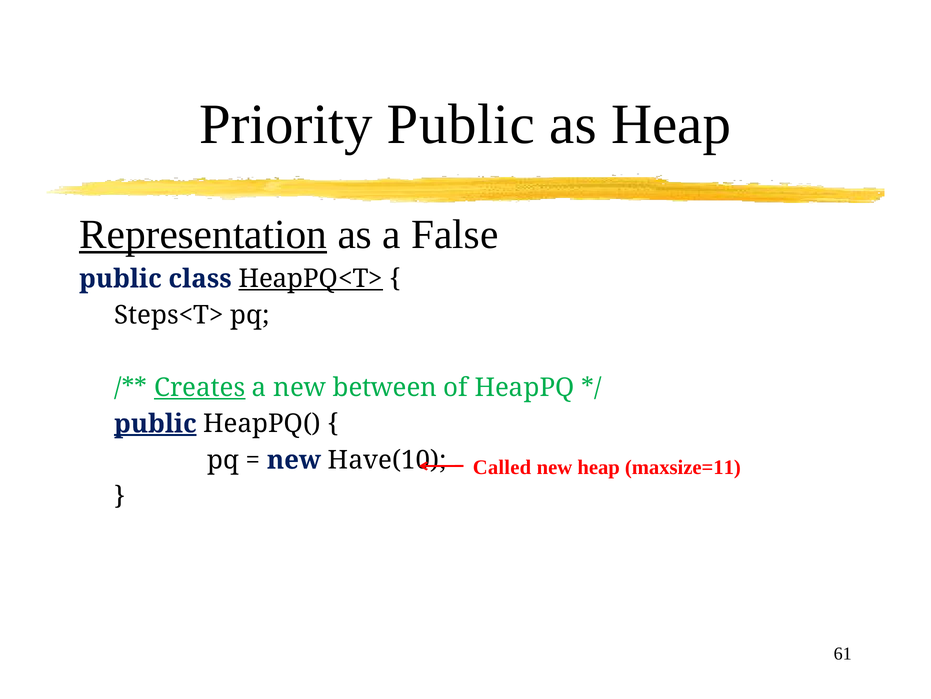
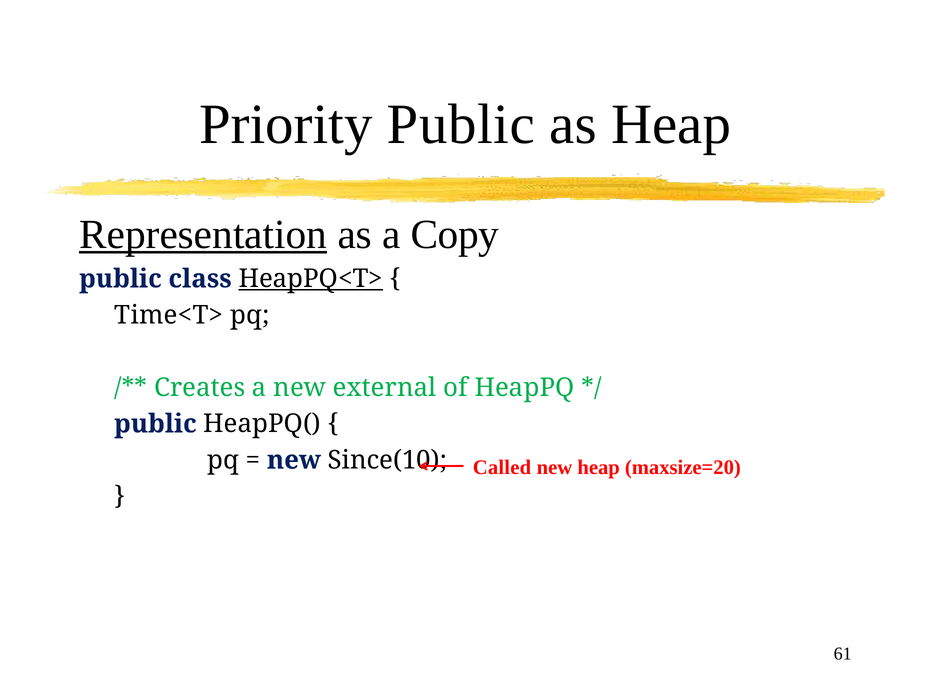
False: False -> Copy
Steps<T>: Steps<T> -> Time<T>
Creates underline: present -> none
between: between -> external
public at (155, 423) underline: present -> none
Have(10: Have(10 -> Since(10
maxsize=11: maxsize=11 -> maxsize=20
